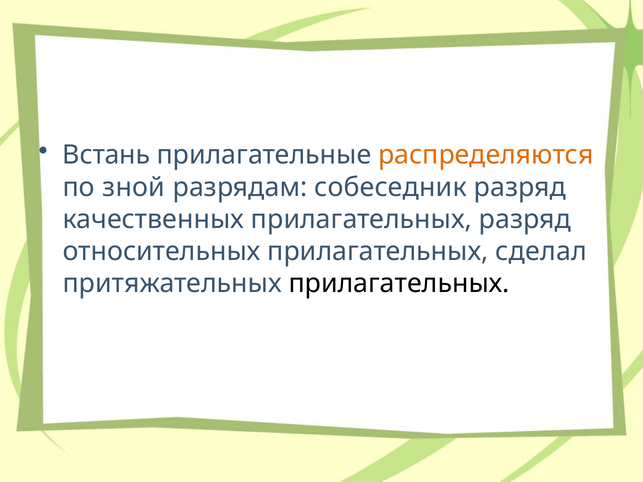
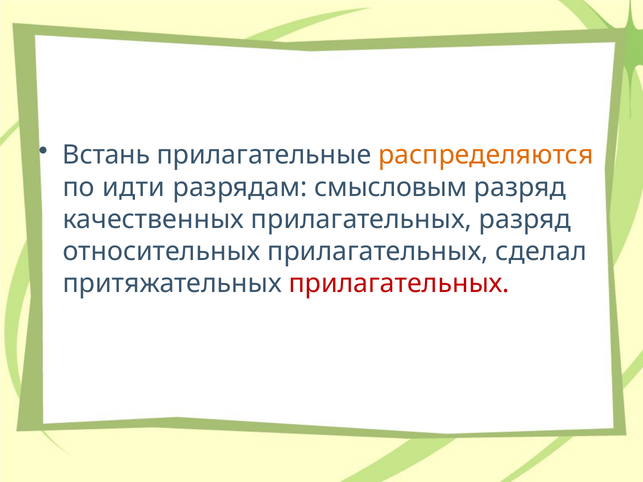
зной: зной -> идти
собеседник: собеседник -> смысловым
прилагательных at (399, 284) colour: black -> red
